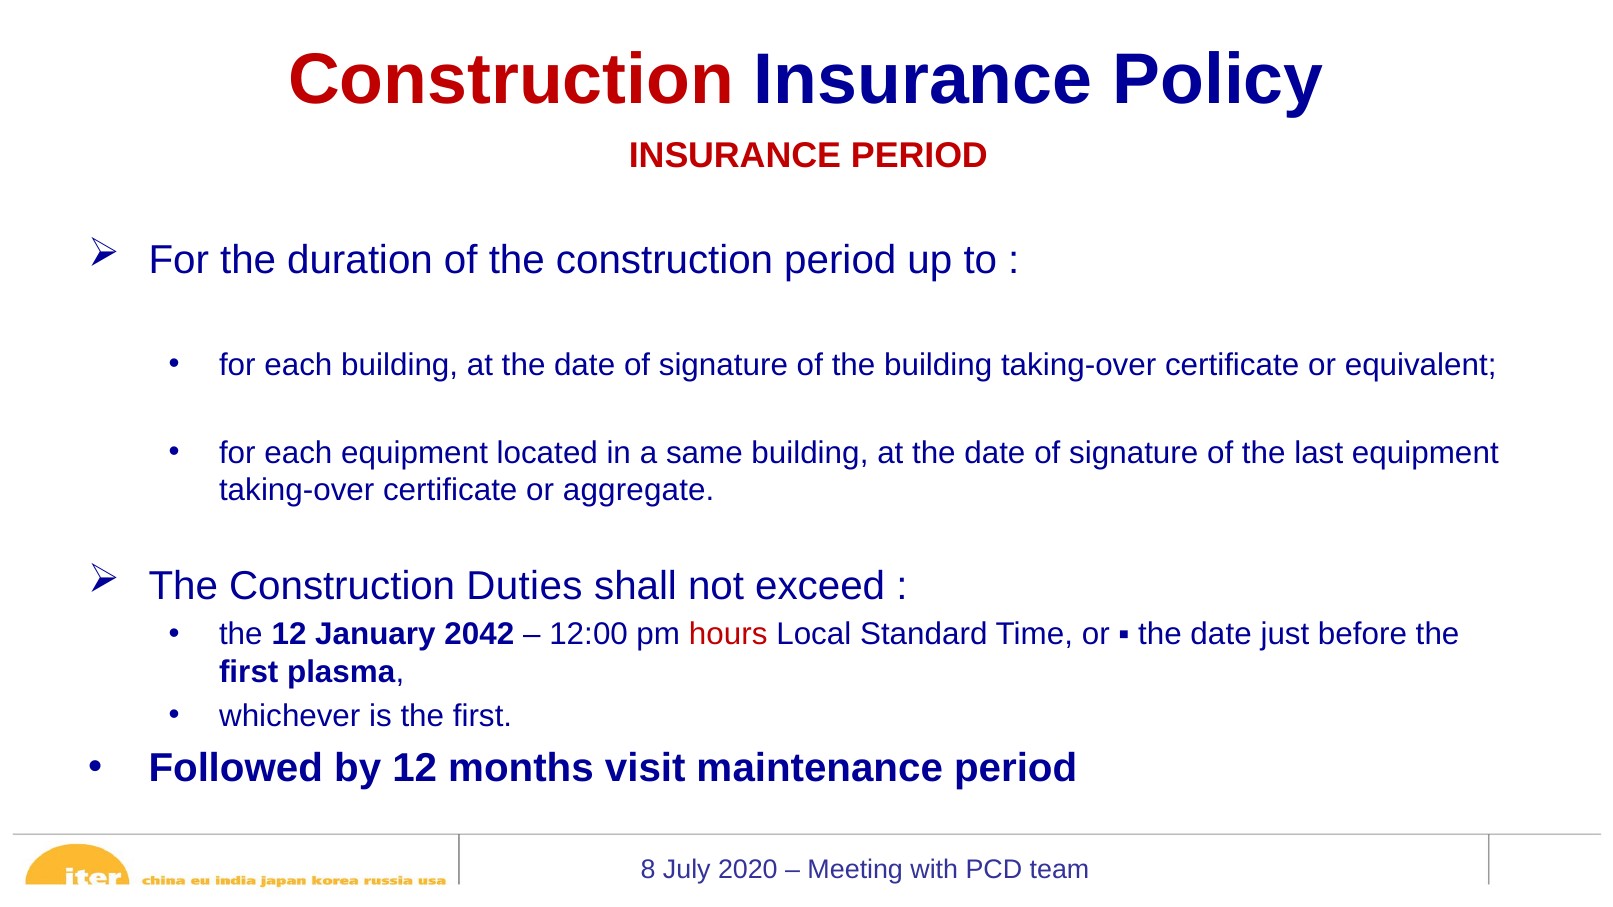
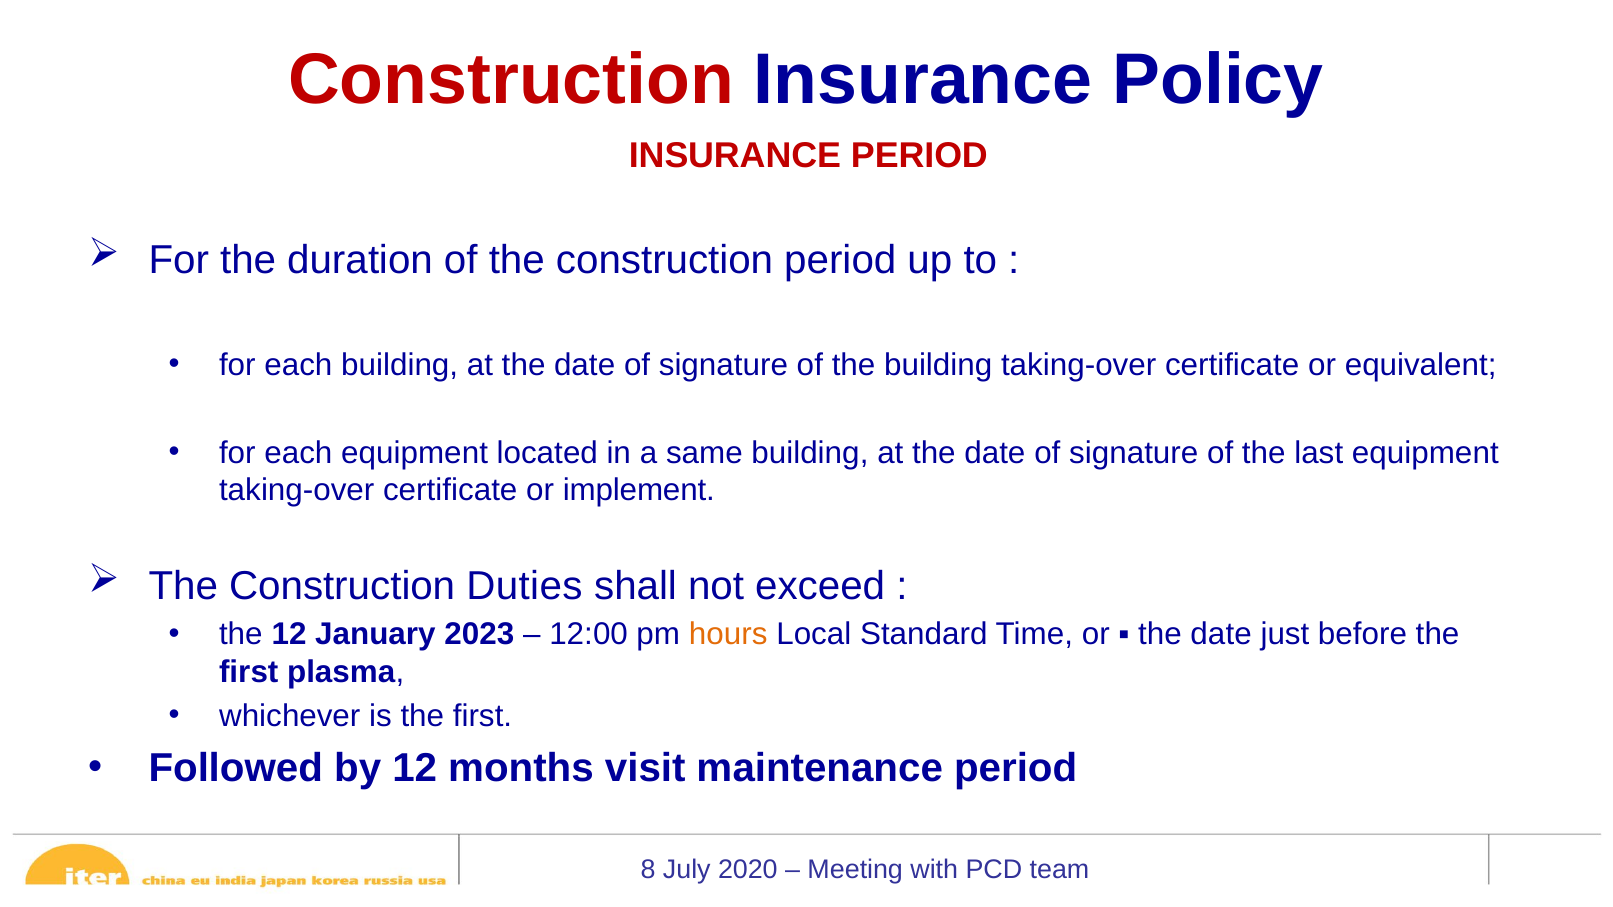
aggregate: aggregate -> implement
2042: 2042 -> 2023
hours colour: red -> orange
